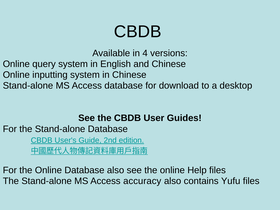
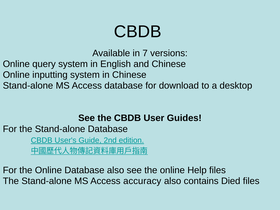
4: 4 -> 7
Yufu: Yufu -> Died
